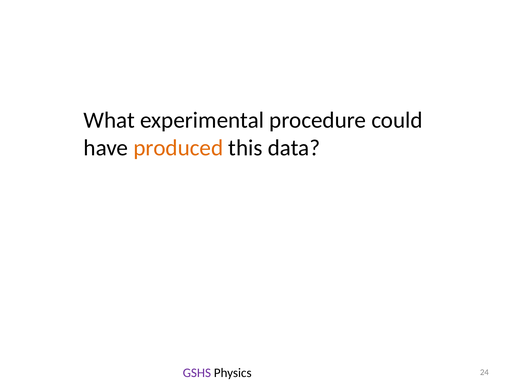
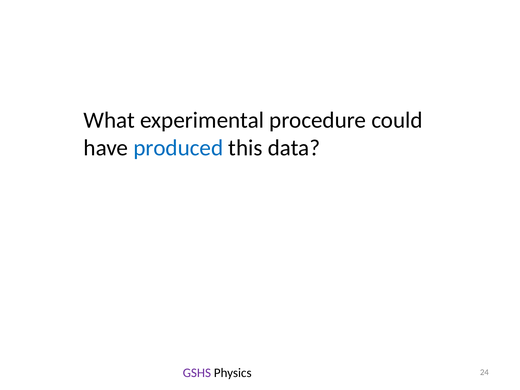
produced colour: orange -> blue
